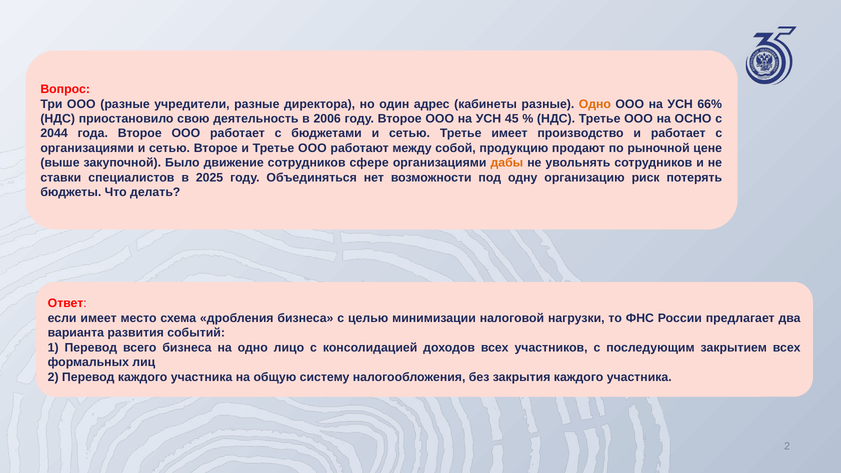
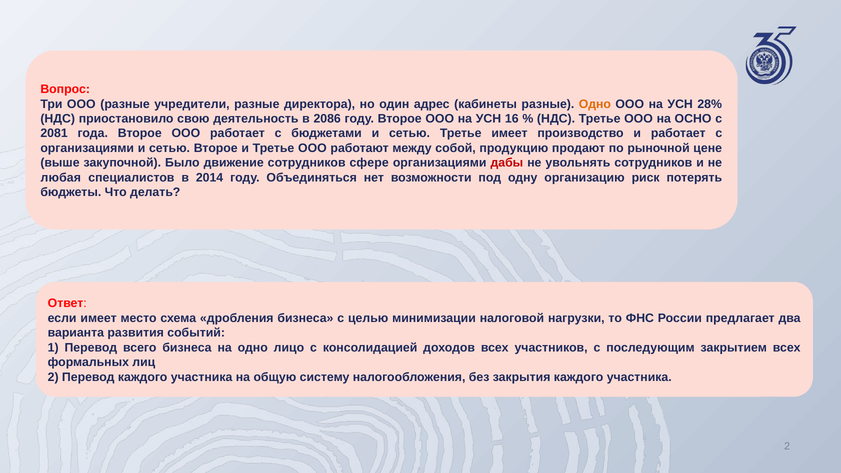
66%: 66% -> 28%
2006: 2006 -> 2086
45: 45 -> 16
2044: 2044 -> 2081
дабы colour: orange -> red
ставки: ставки -> любая
2025: 2025 -> 2014
